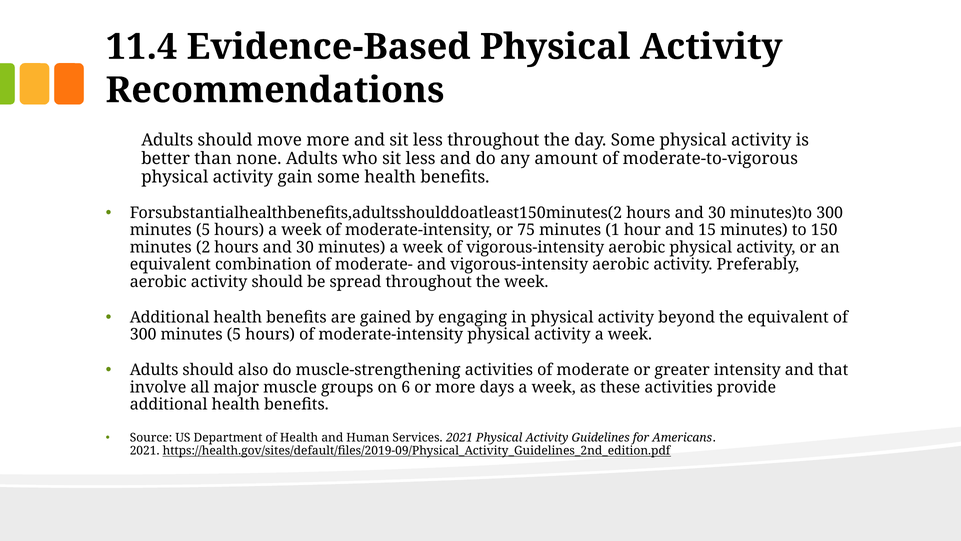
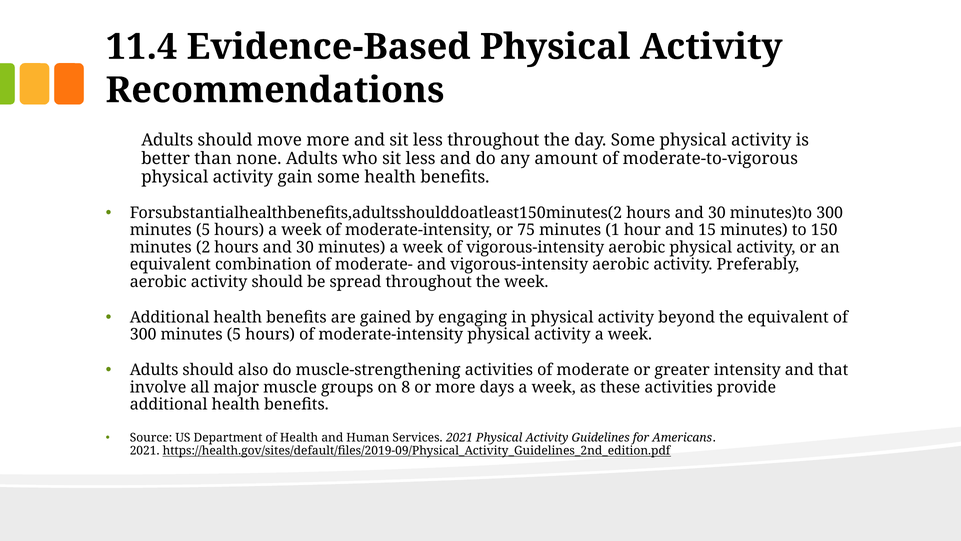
6: 6 -> 8
